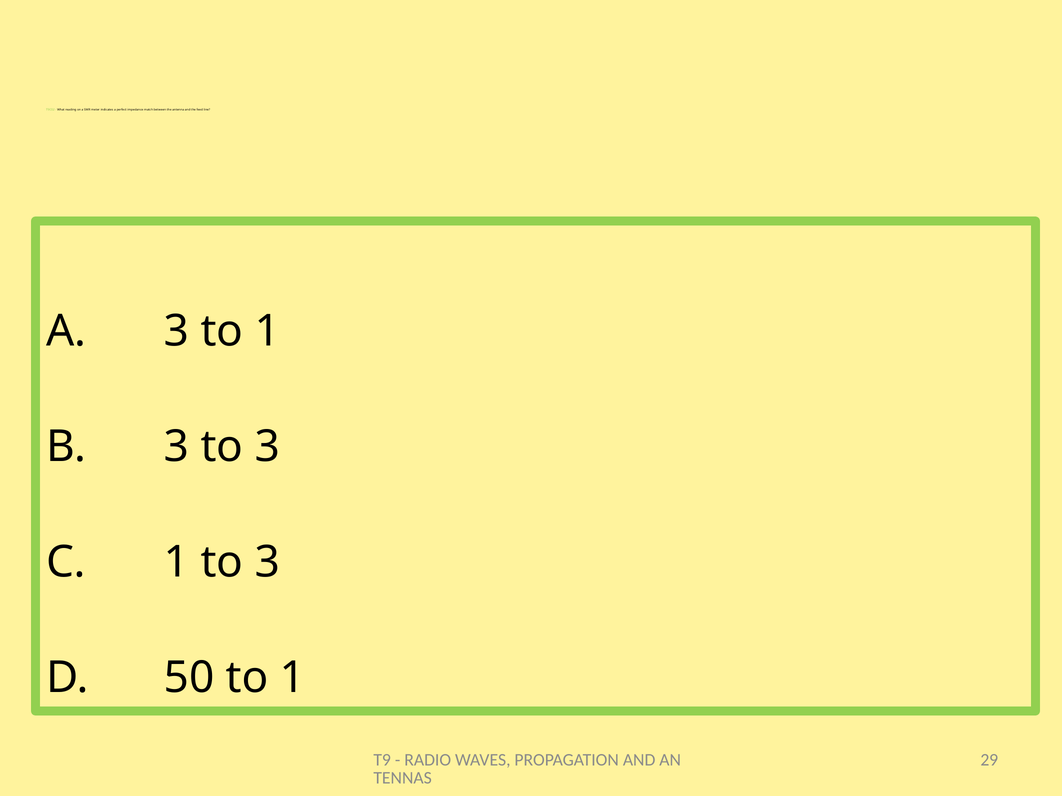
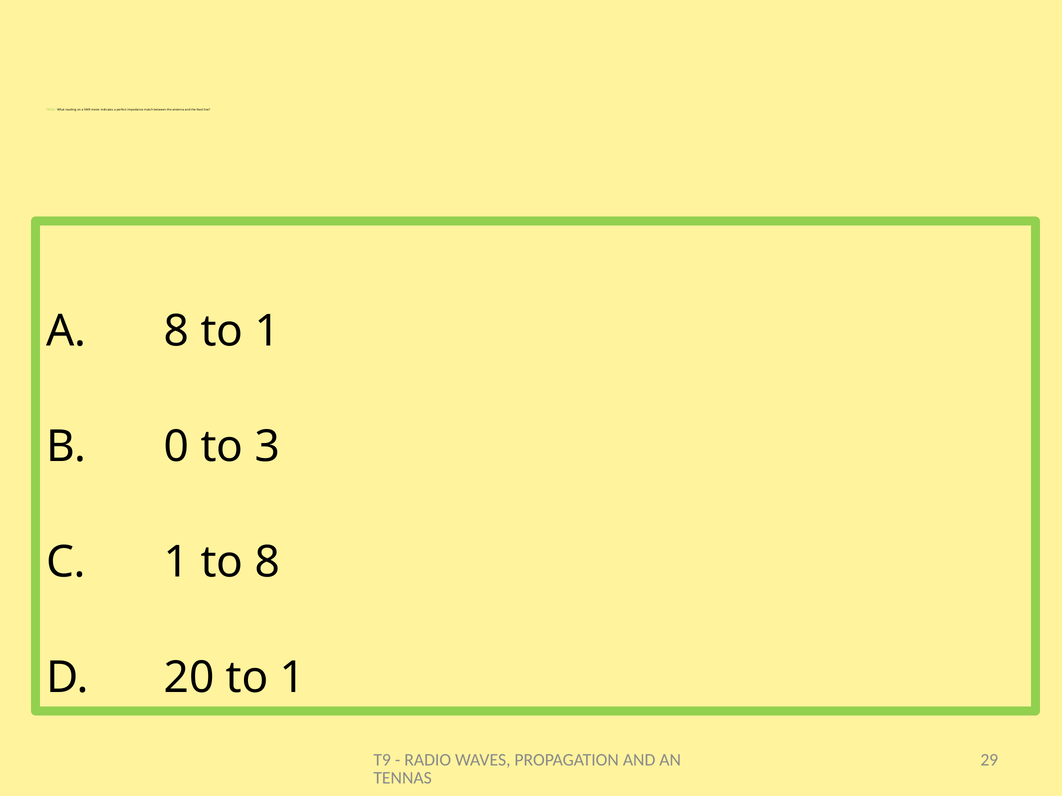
A 3: 3 -> 8
3 at (176, 447): 3 -> 0
1 to 3: 3 -> 8
50: 50 -> 20
